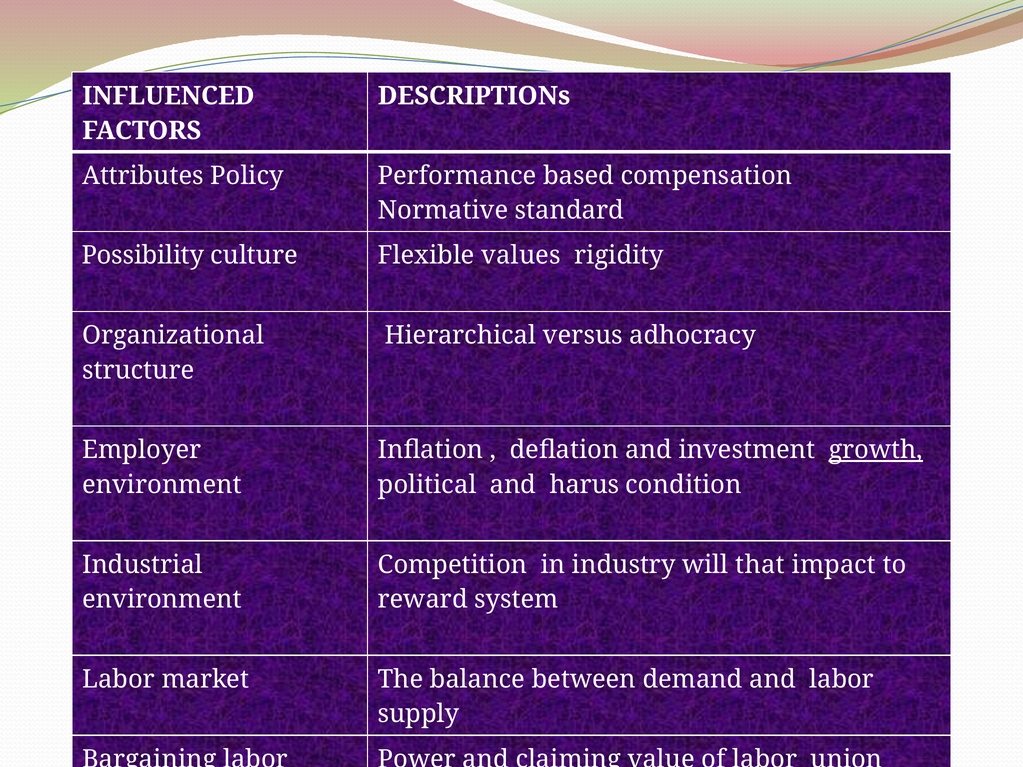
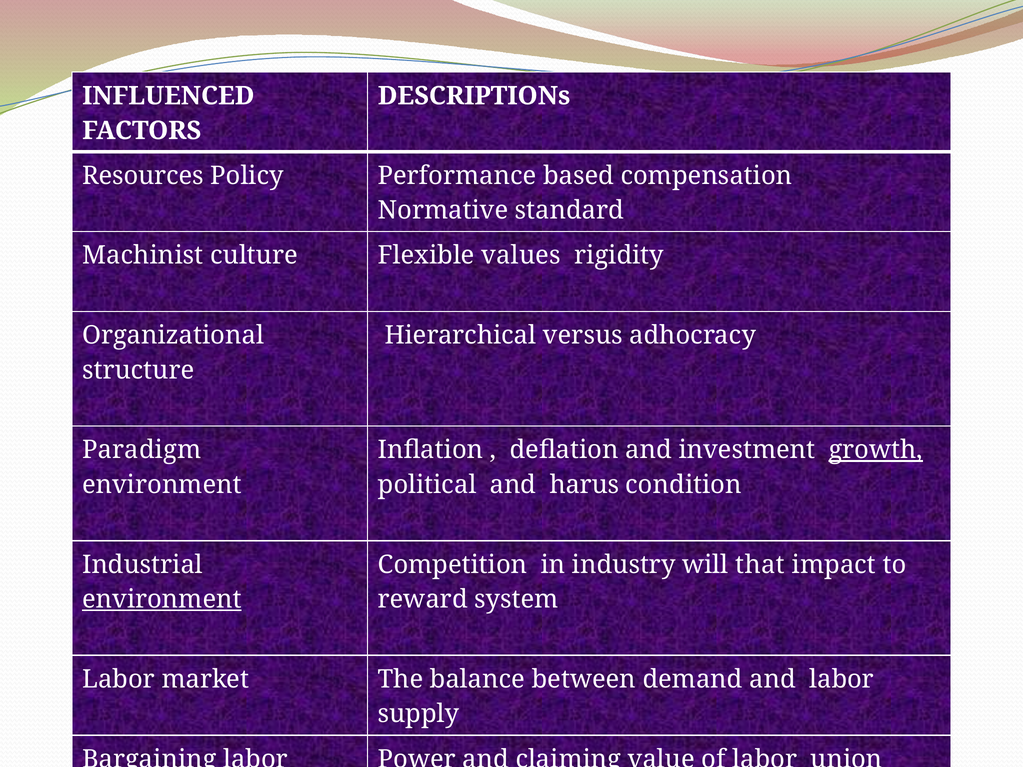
Attributes: Attributes -> Resources
Possibility: Possibility -> Machinist
Employer: Employer -> Paradigm
environment at (162, 600) underline: none -> present
